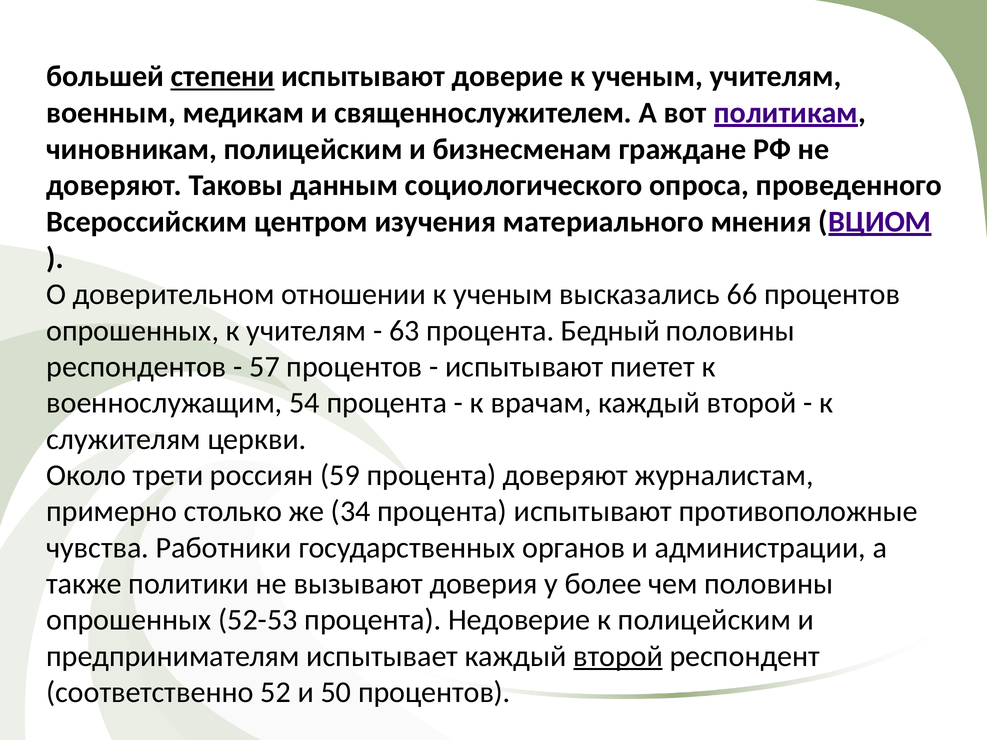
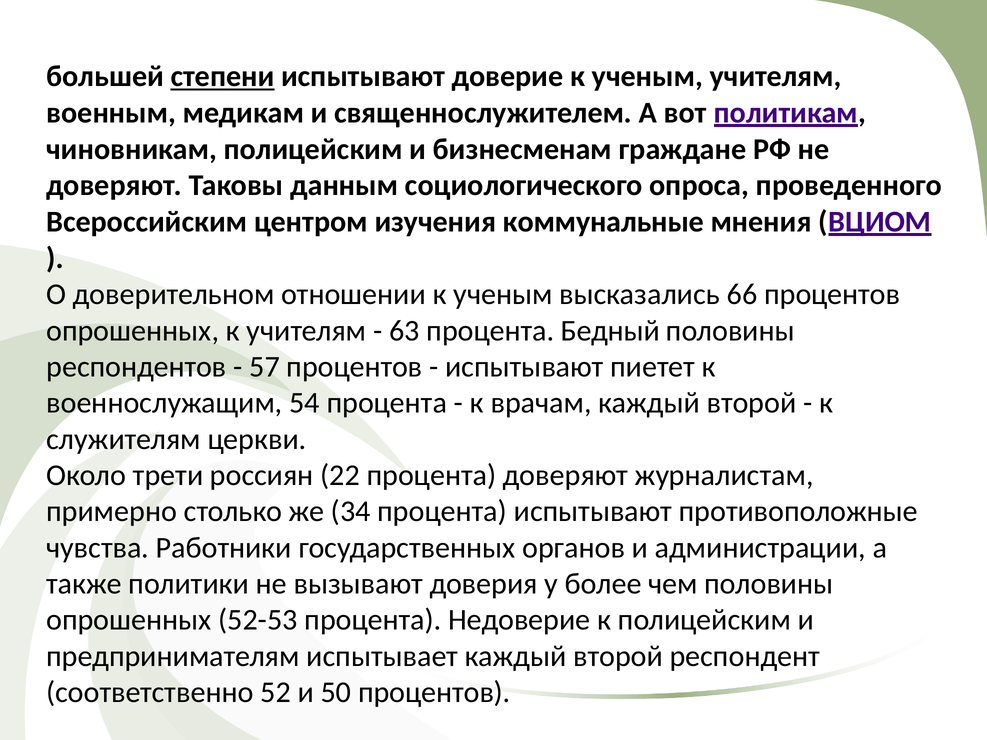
материального: материального -> коммунальные
59: 59 -> 22
второй at (618, 656) underline: present -> none
